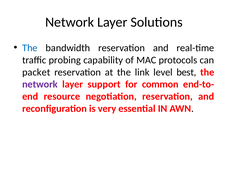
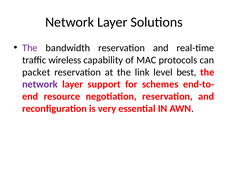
The at (30, 48) colour: blue -> purple
probing: probing -> wireless
common: common -> schemes
